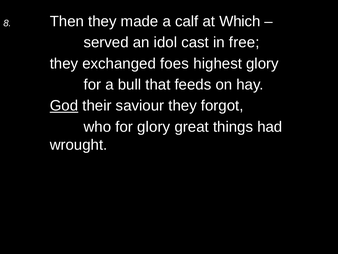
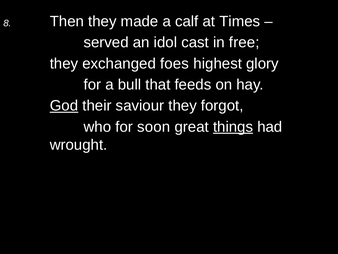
Which: Which -> Times
for glory: glory -> soon
things underline: none -> present
